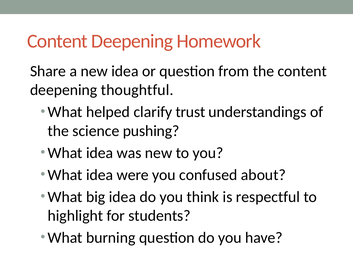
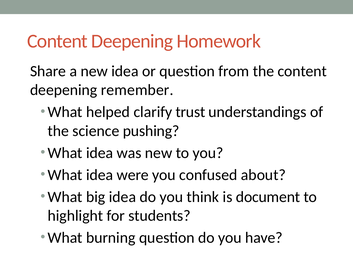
thoughtful: thoughtful -> remember
respectful: respectful -> document
